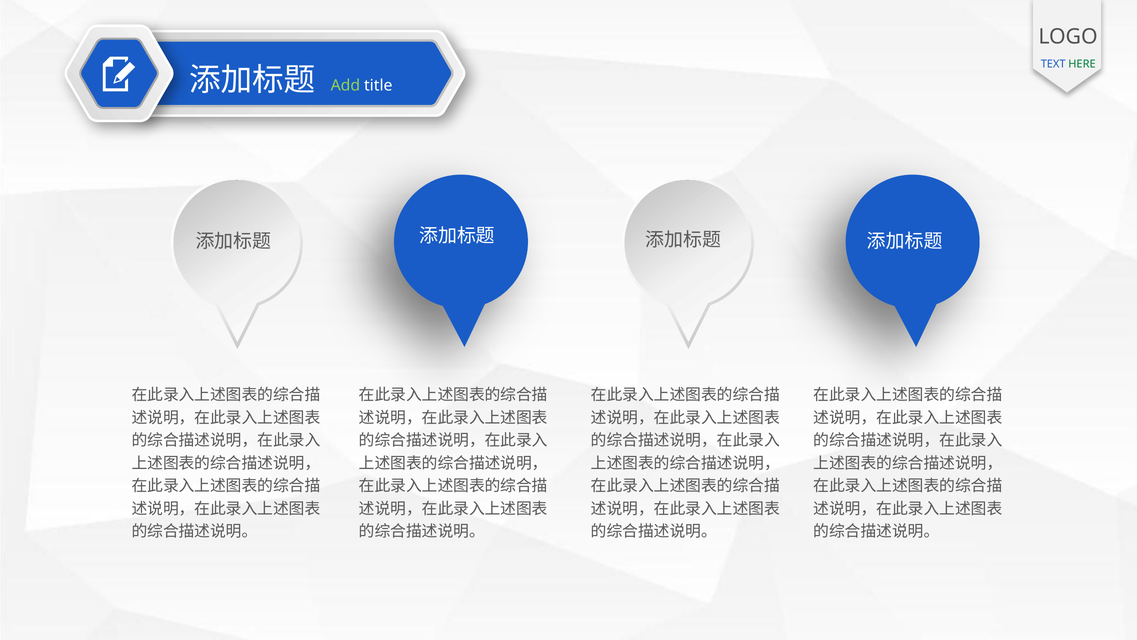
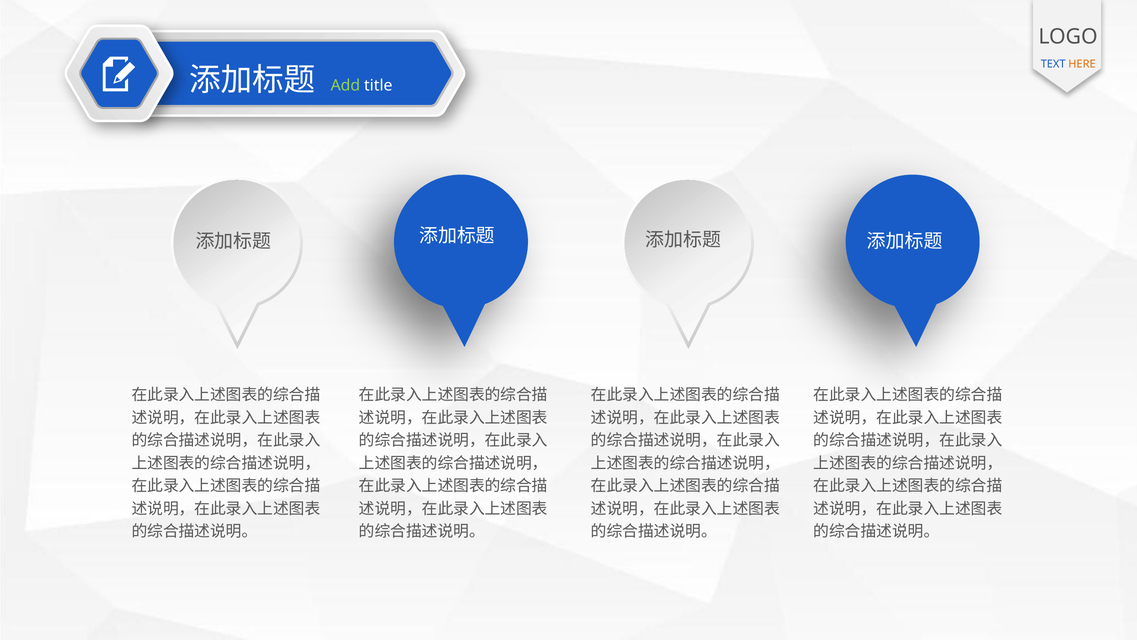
HERE colour: green -> orange
